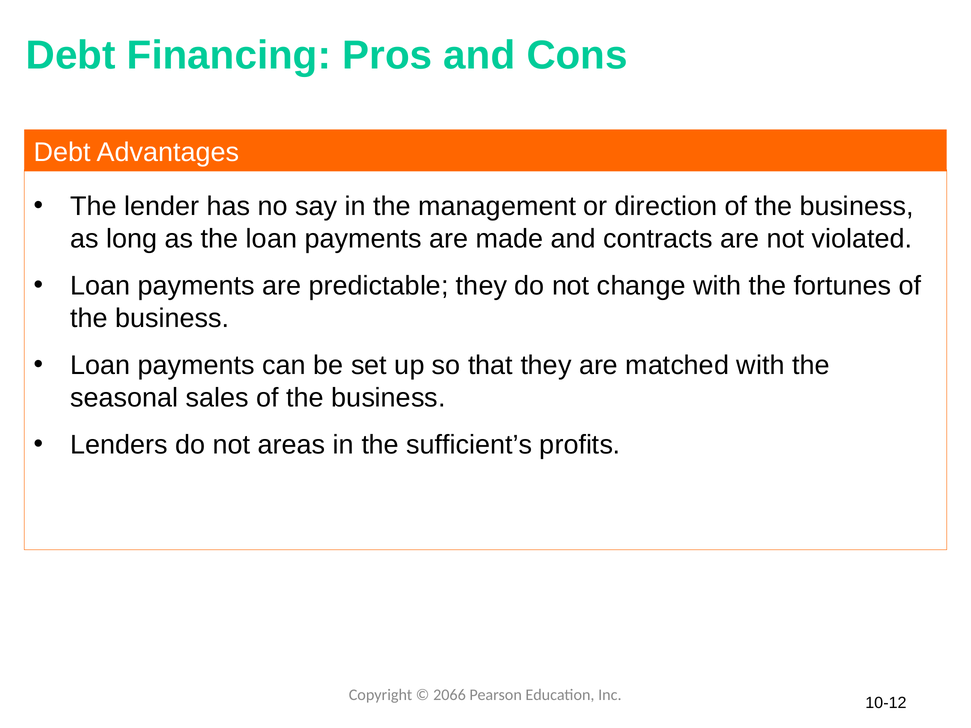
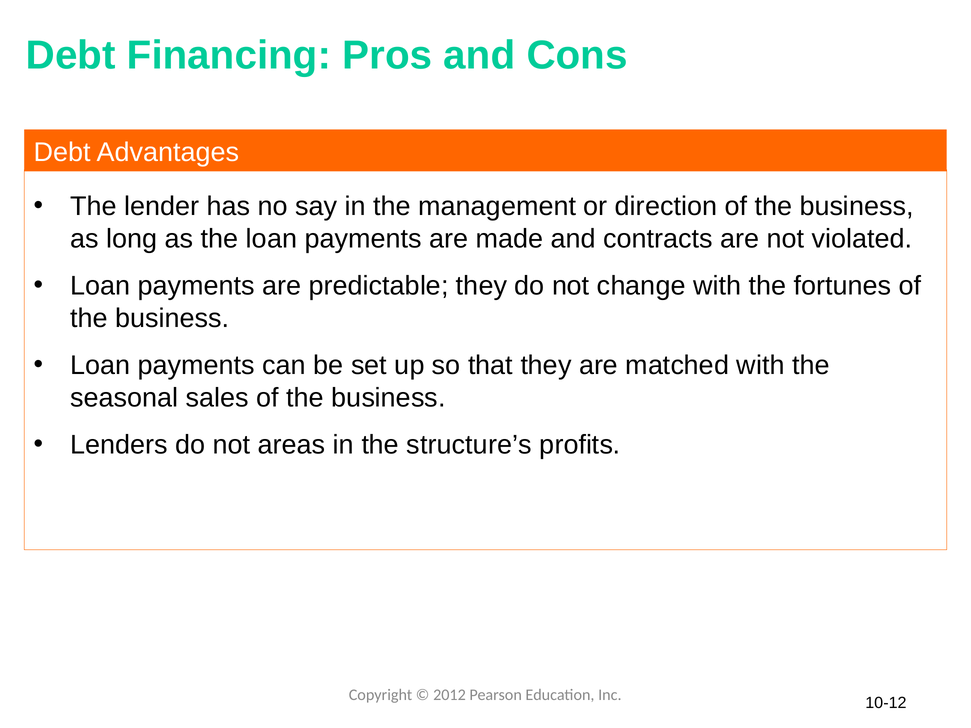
sufficient’s: sufficient’s -> structure’s
2066: 2066 -> 2012
